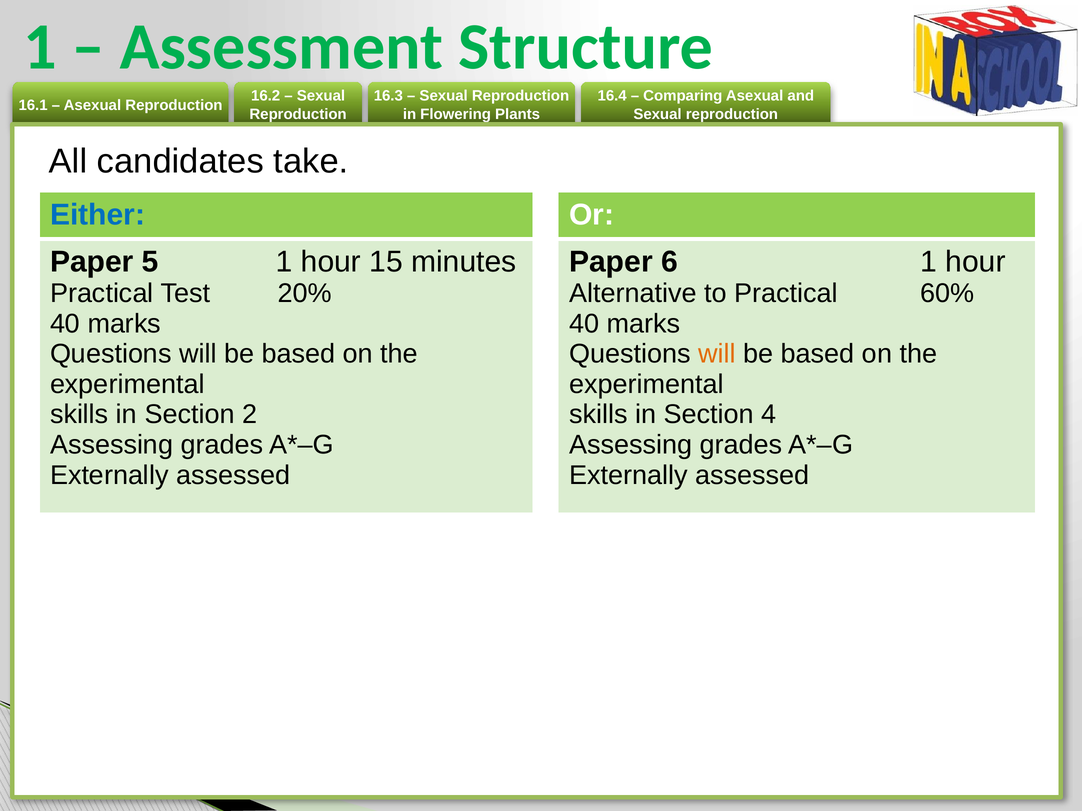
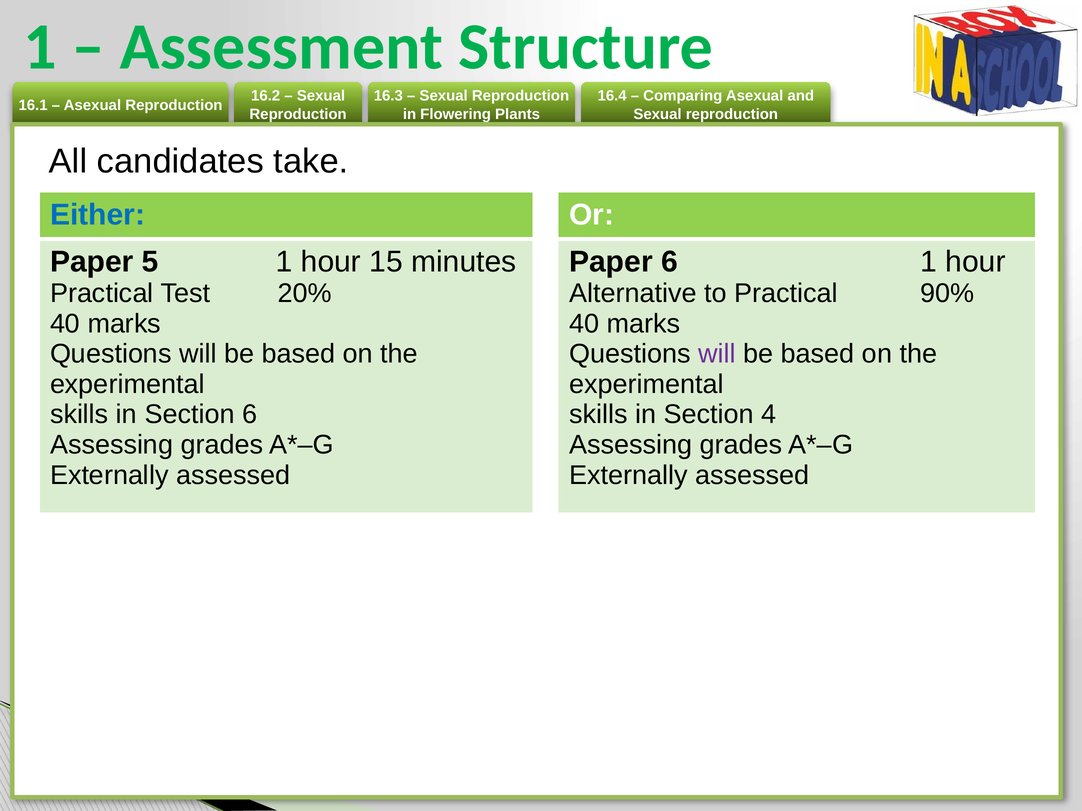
60%: 60% -> 90%
will at (717, 354) colour: orange -> purple
Section 2: 2 -> 6
